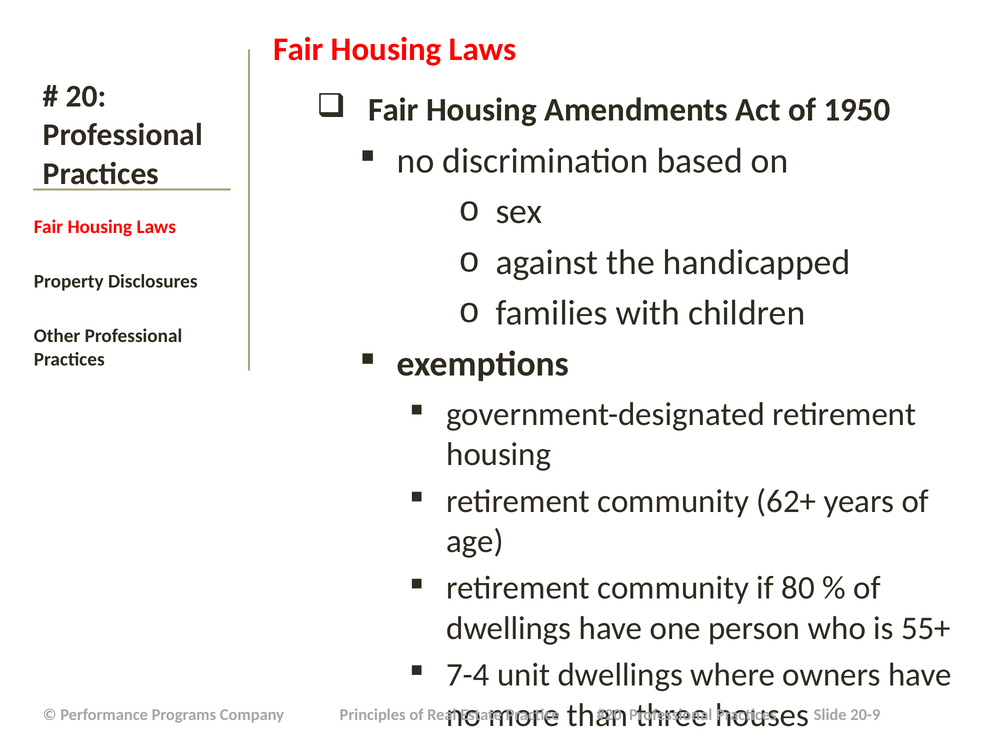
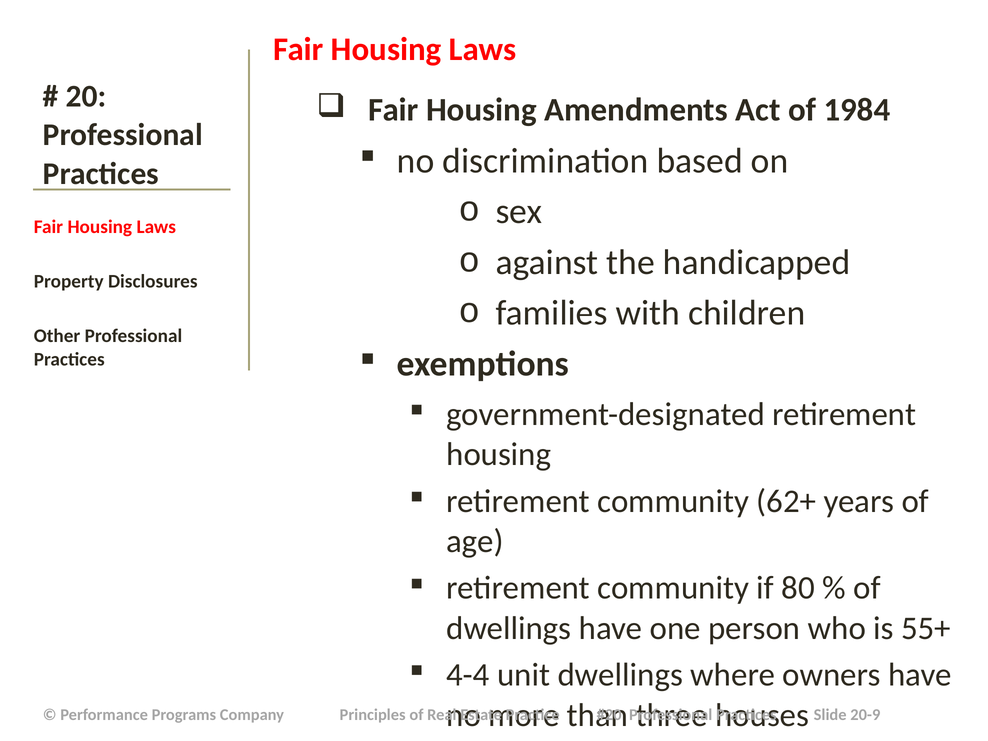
1950: 1950 -> 1984
7-4: 7-4 -> 4-4
